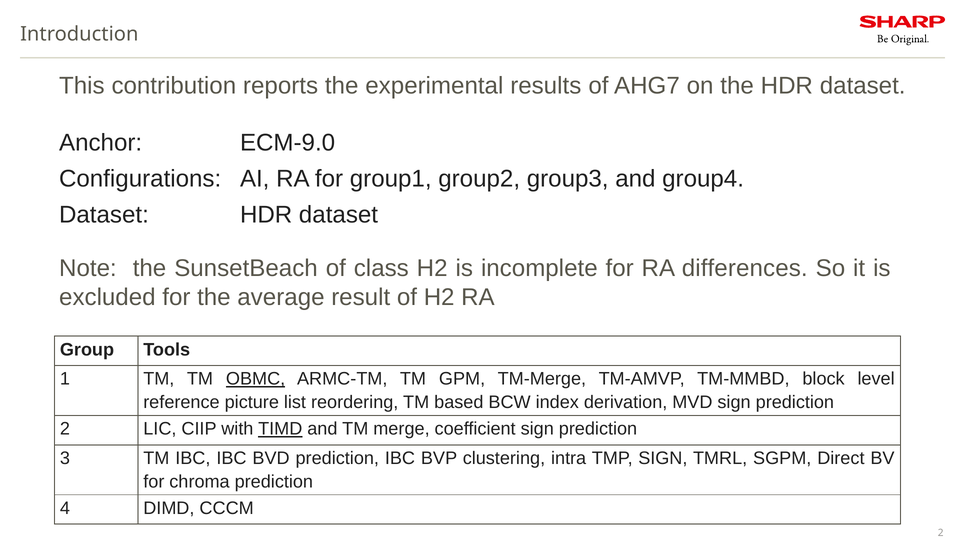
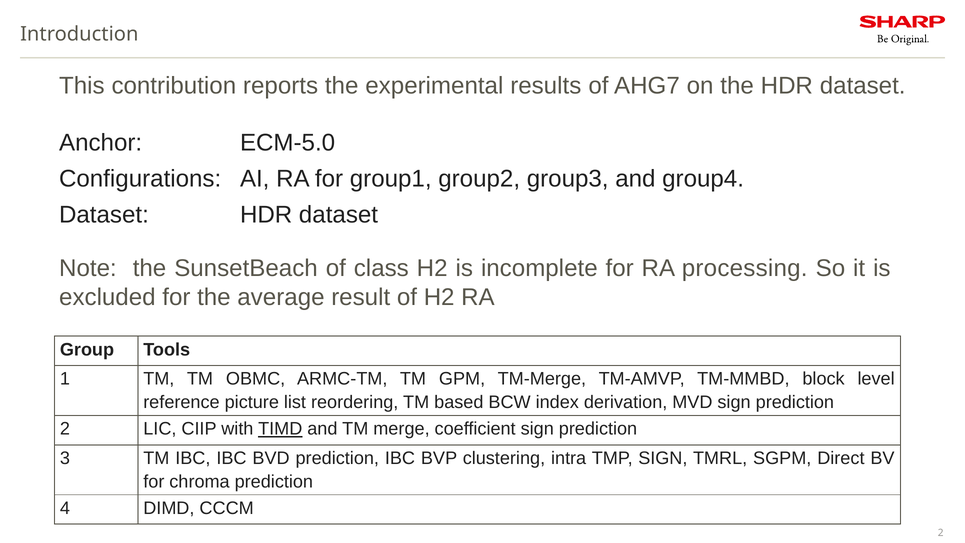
ECM-9.0: ECM-9.0 -> ECM-5.0
differences: differences -> processing
OBMC underline: present -> none
